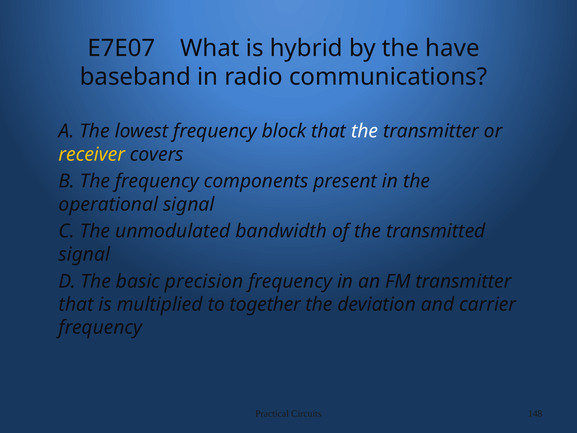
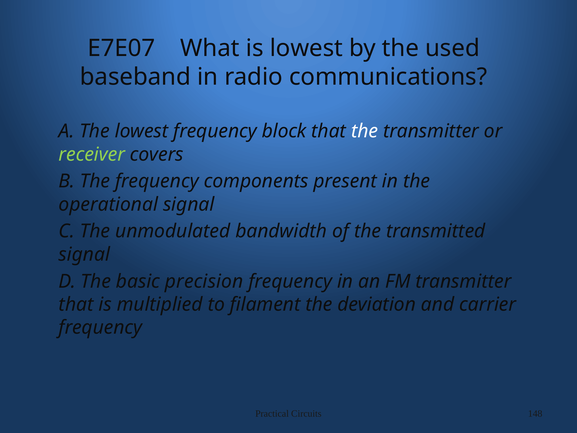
is hybrid: hybrid -> lowest
have: have -> used
receiver colour: yellow -> light green
together: together -> filament
